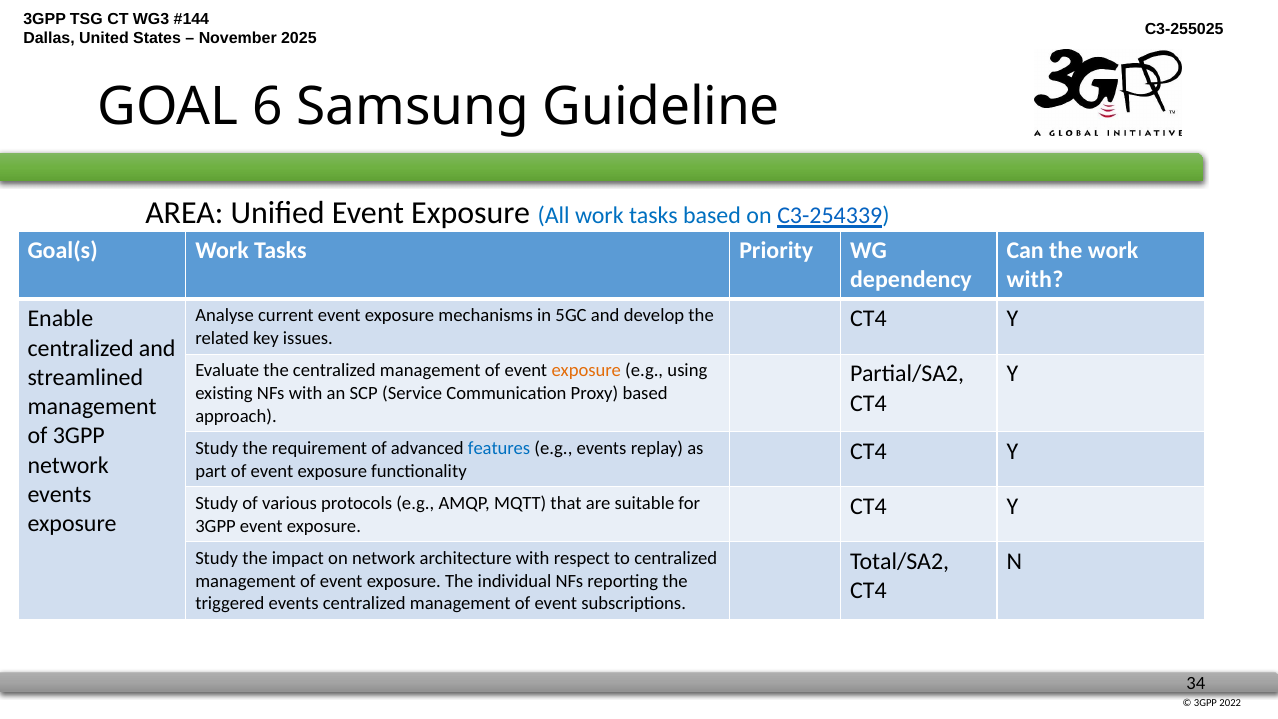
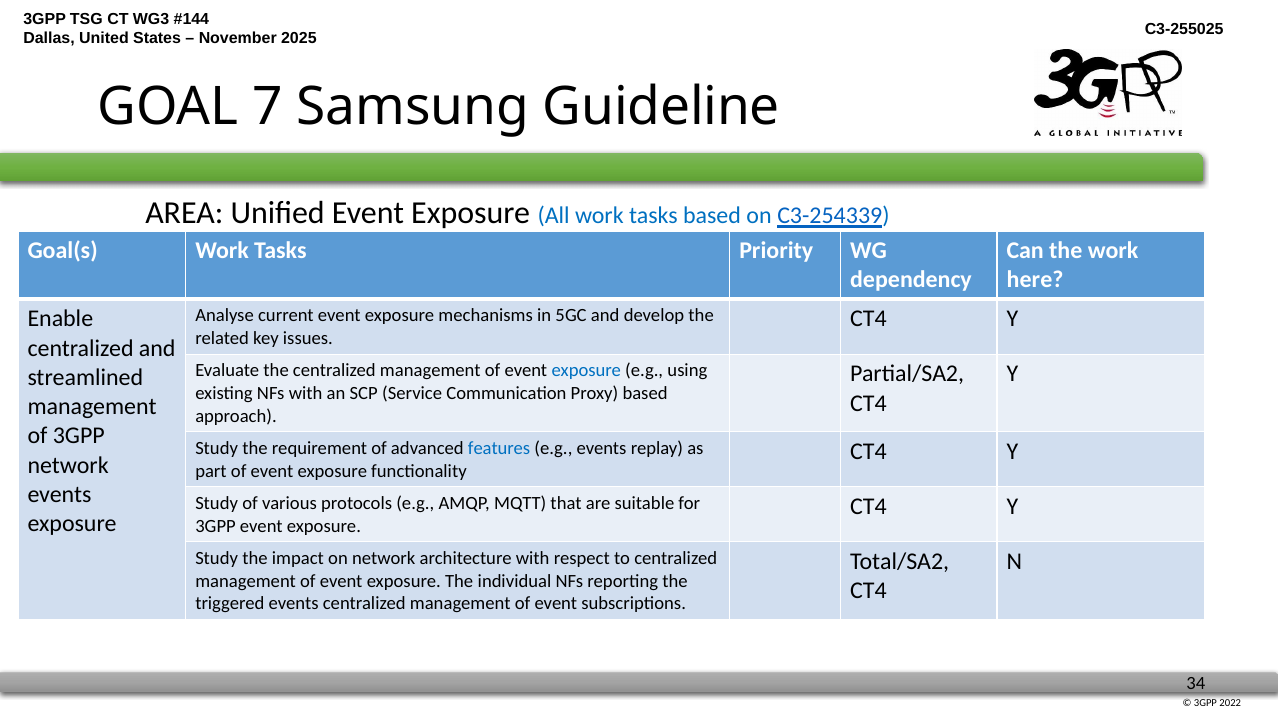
6: 6 -> 7
with at (1035, 280): with -> here
exposure at (586, 371) colour: orange -> blue
